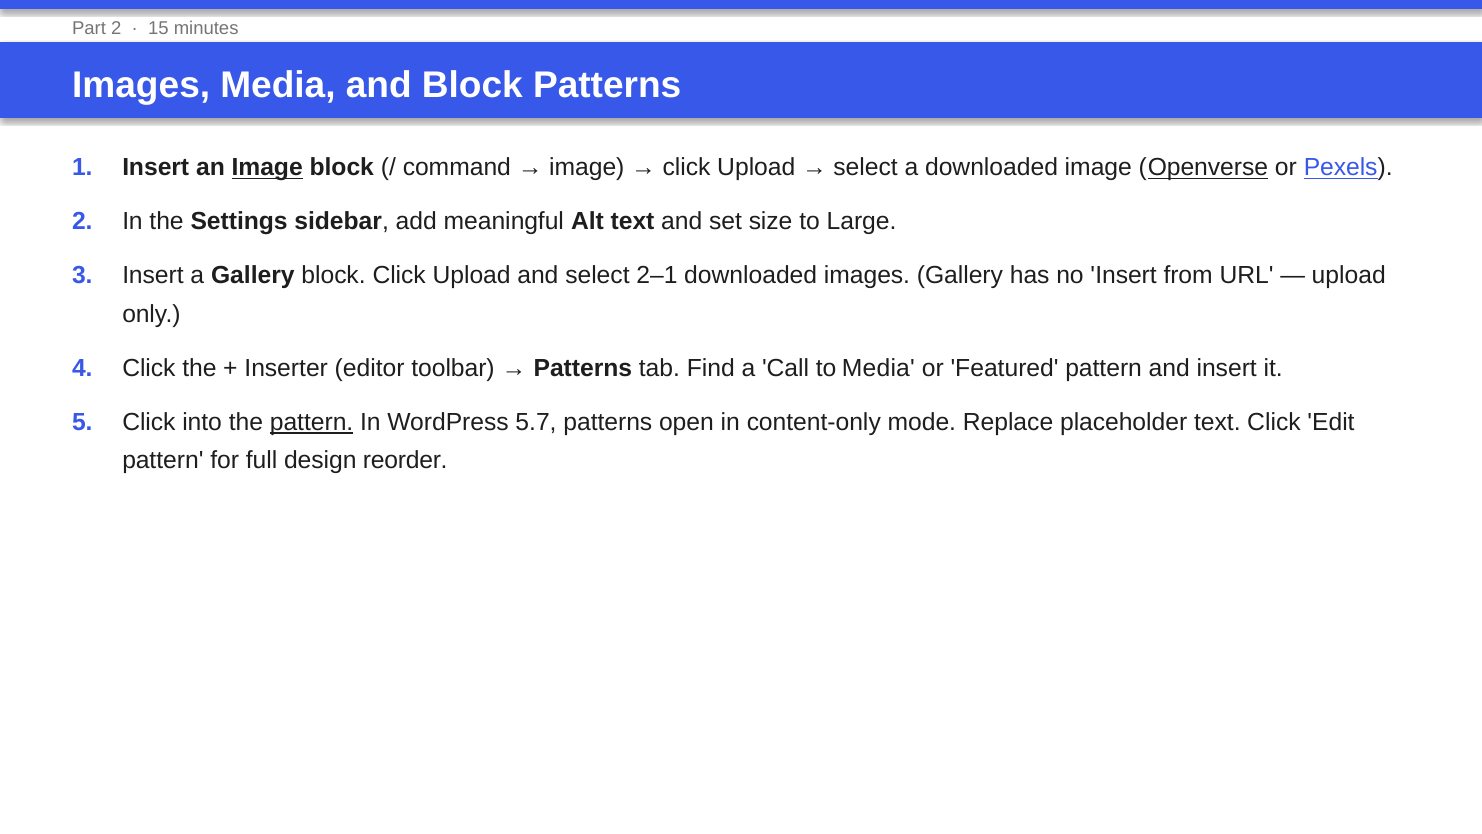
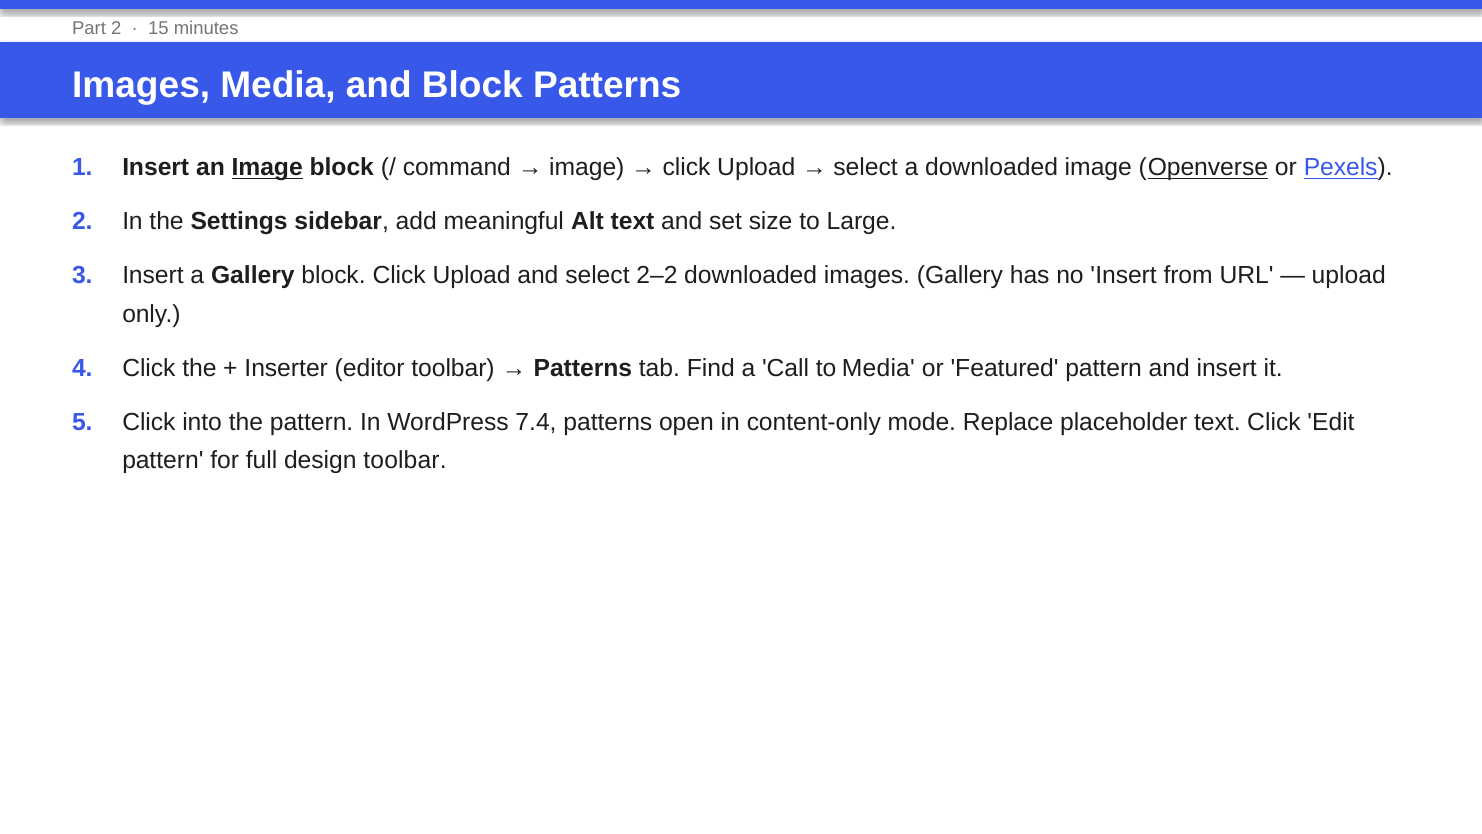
2–1: 2–1 -> 2–2
pattern at (312, 422) underline: present -> none
5.7: 5.7 -> 7.4
design reorder: reorder -> toolbar
